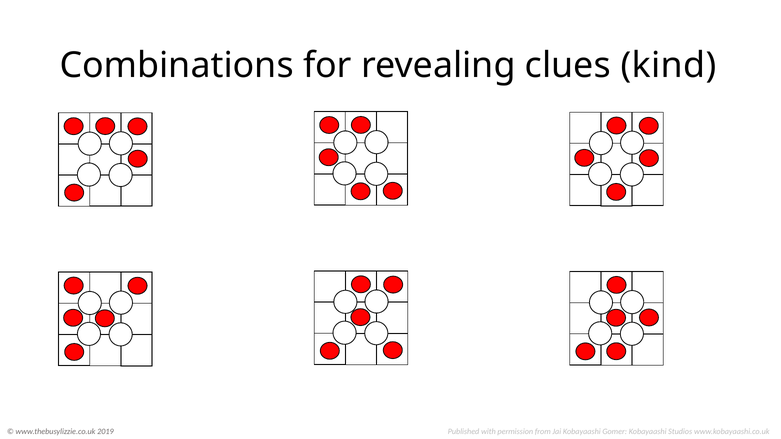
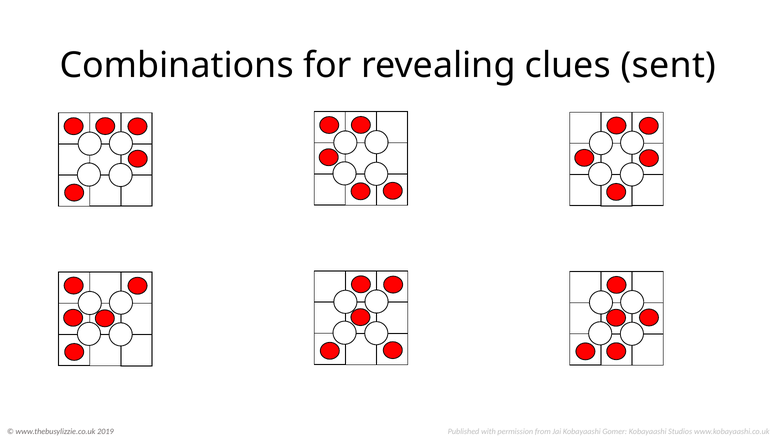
kind: kind -> sent
